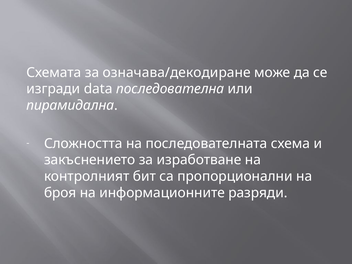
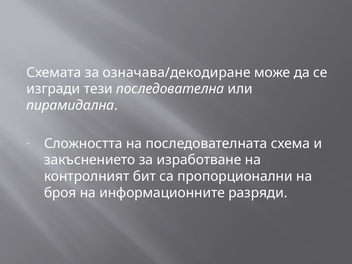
data: data -> тези
